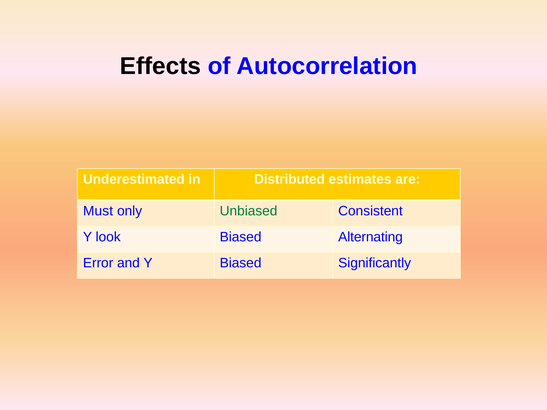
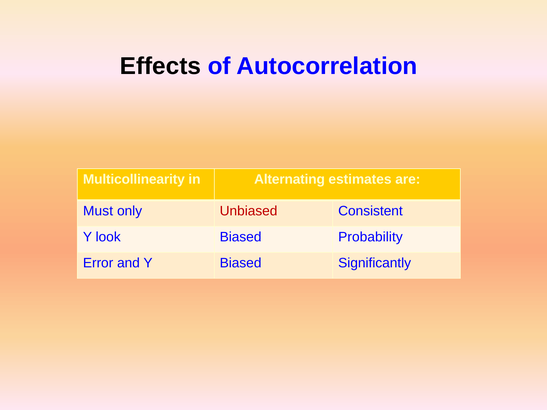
Underestimated: Underestimated -> Multicollinearity
Distributed: Distributed -> Alternating
Unbiased colour: green -> red
Alternating: Alternating -> Probability
